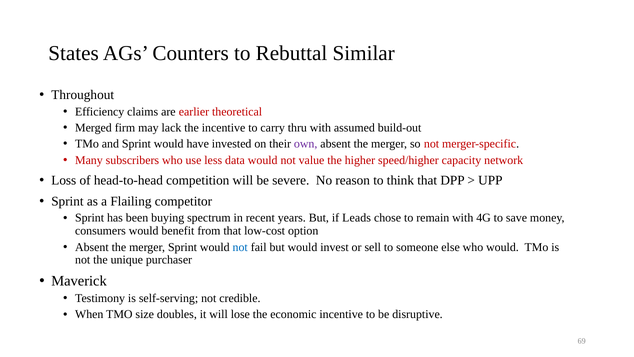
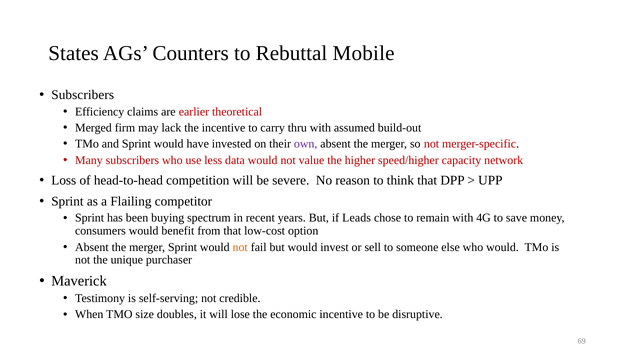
Similar: Similar -> Mobile
Throughout at (83, 95): Throughout -> Subscribers
not at (240, 247) colour: blue -> orange
